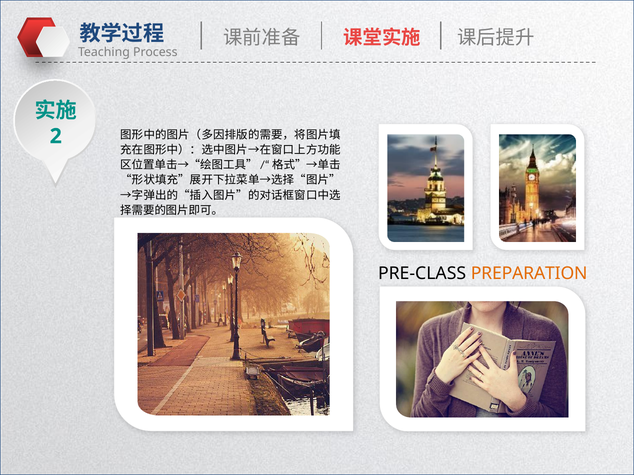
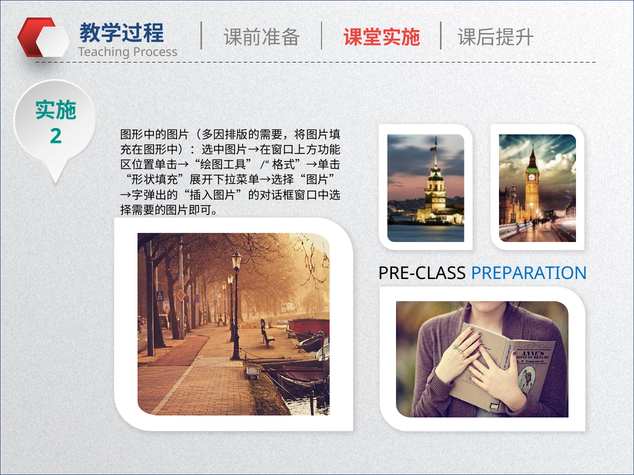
PREPARATION colour: orange -> blue
